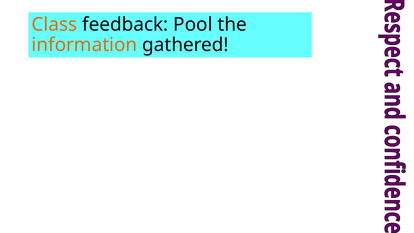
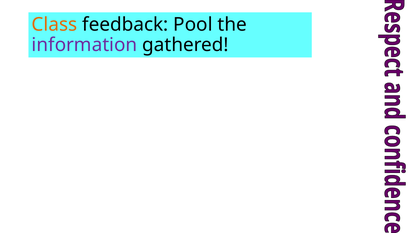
information colour: orange -> purple
